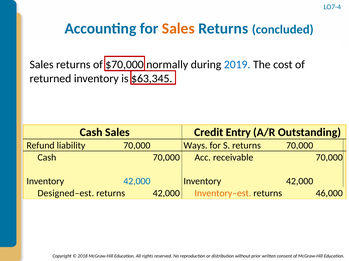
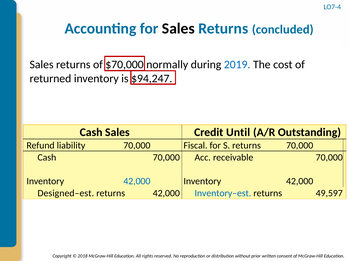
Sales at (178, 29) colour: orange -> black
$63,345: $63,345 -> $94,247
Entry: Entry -> Until
Ways: Ways -> Fiscal
Inventory–est colour: orange -> blue
46,000: 46,000 -> 49,597
